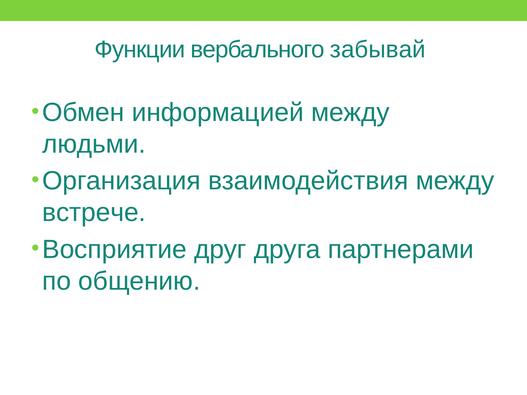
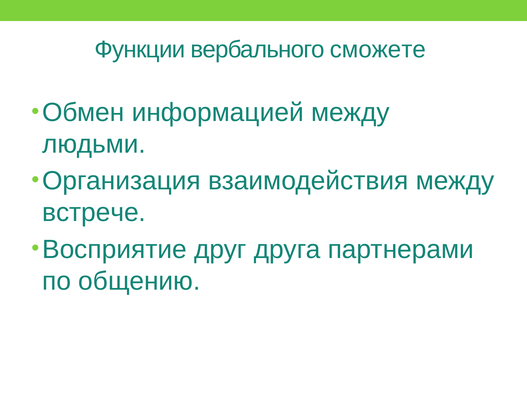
забывай: забывай -> сможете
